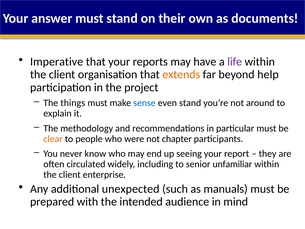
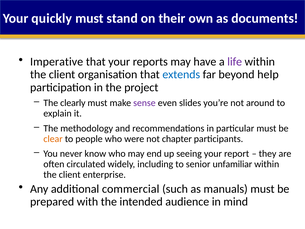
answer: answer -> quickly
extends colour: orange -> blue
things: things -> clearly
sense colour: blue -> purple
even stand: stand -> slides
unexpected: unexpected -> commercial
